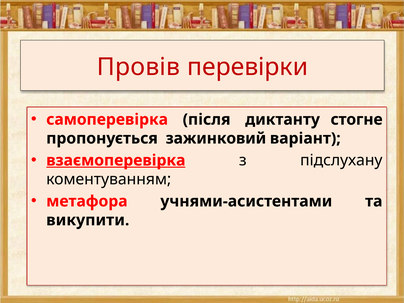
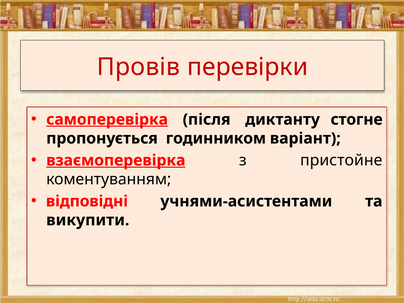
самоперевірка underline: none -> present
зажинковий: зажинковий -> годинником
підслухану: підслухану -> пристойне
метафора: метафора -> відповідні
